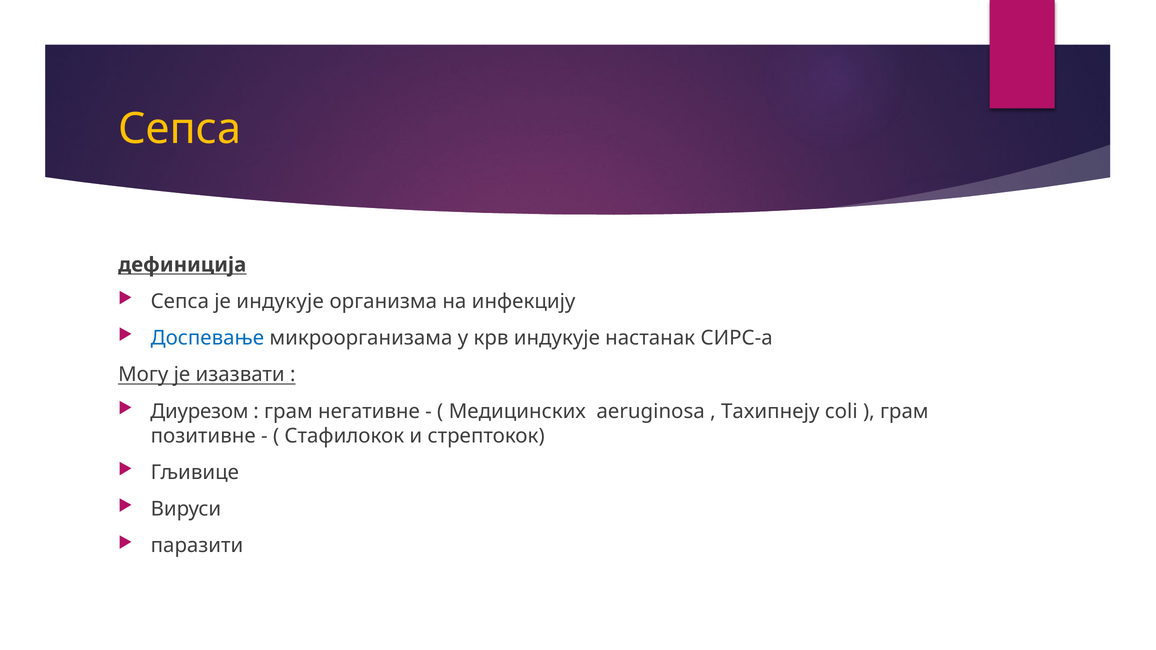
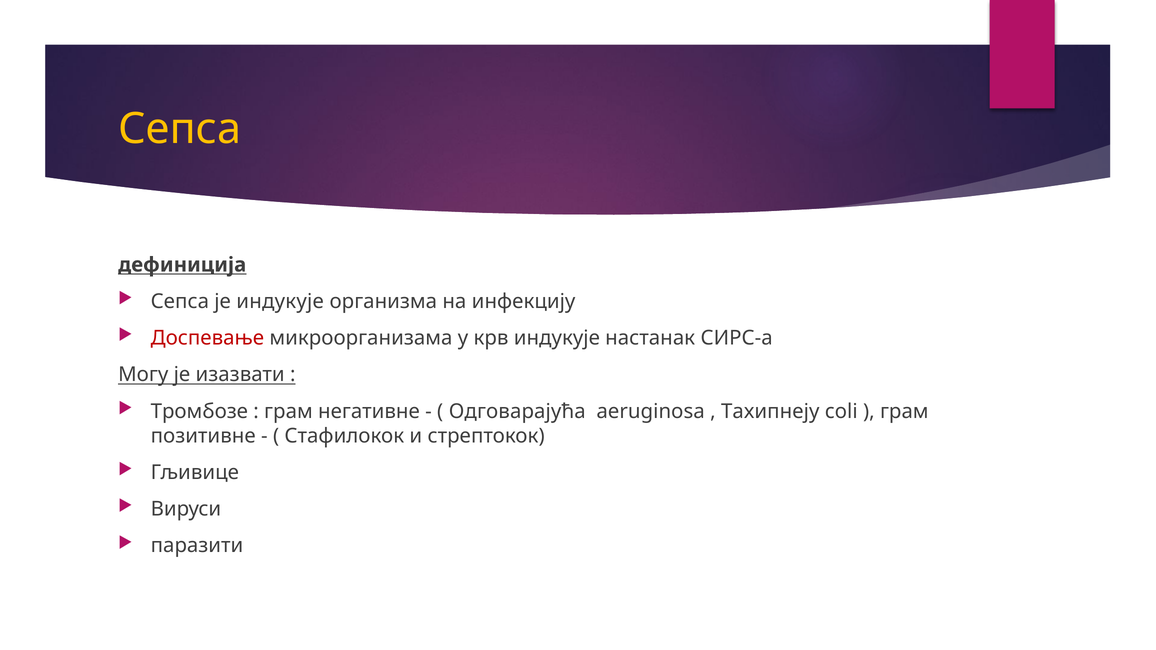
Доспевање colour: blue -> red
Диурезом: Диурезом -> Тромбозе
Медицинских: Медицинских -> Одговарајућа
